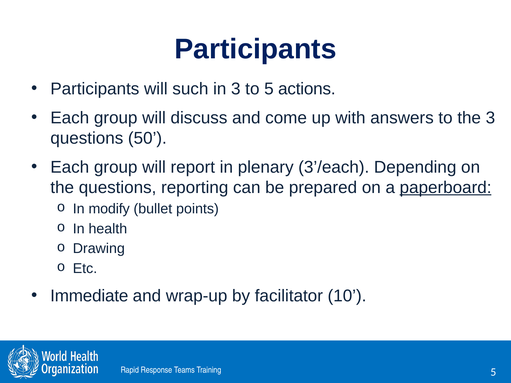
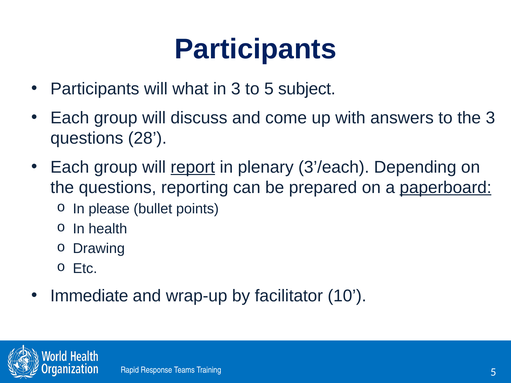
such: such -> what
actions: actions -> subject
50: 50 -> 28
report underline: none -> present
modify: modify -> please
